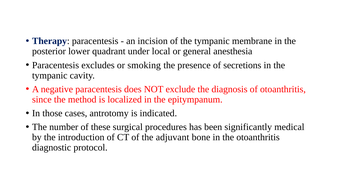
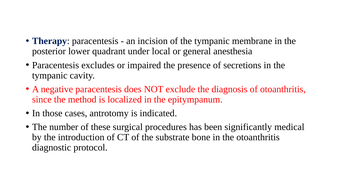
smoking: smoking -> impaired
adjuvant: adjuvant -> substrate
